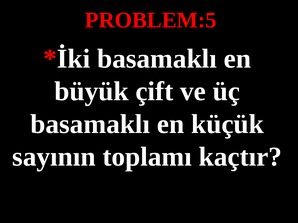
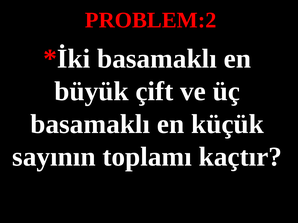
PROBLEM:5: PROBLEM:5 -> PROBLEM:2
